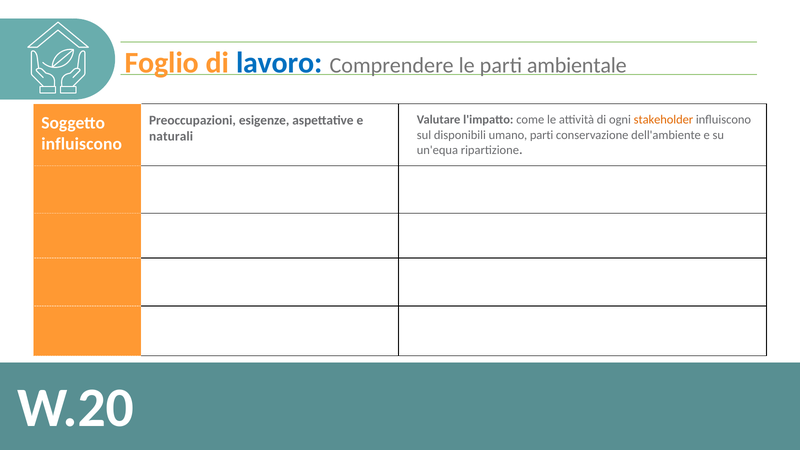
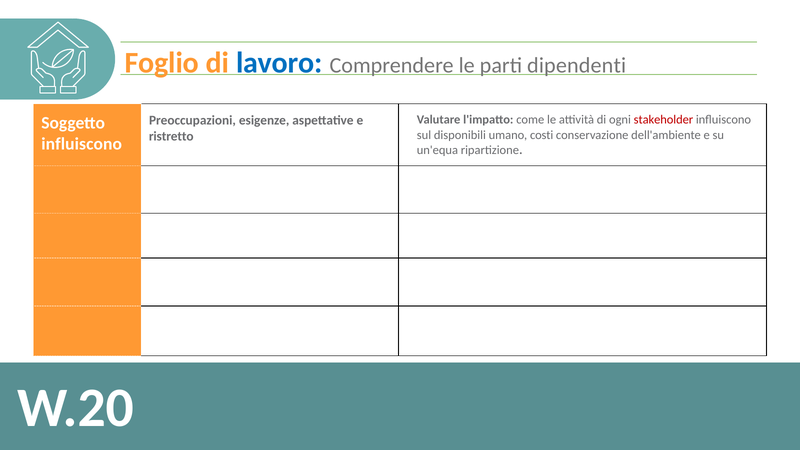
ambientale: ambientale -> dipendenti
stakeholder colour: orange -> red
umano parti: parti -> costi
naturali: naturali -> ristretto
